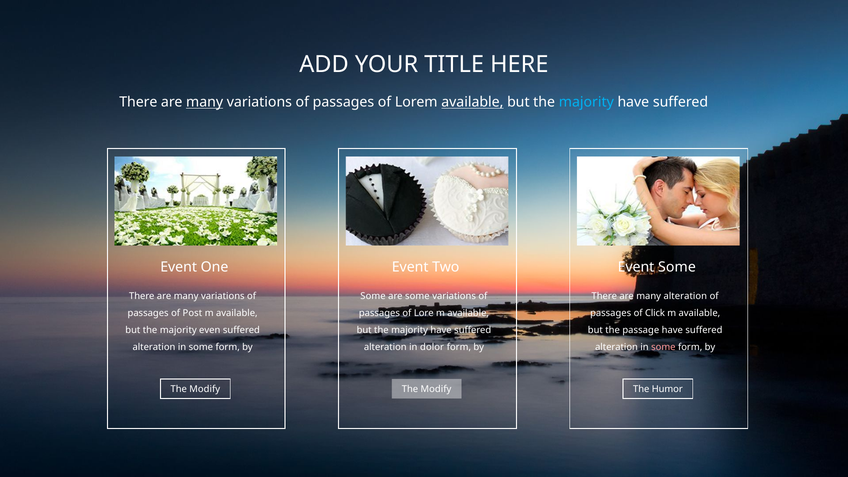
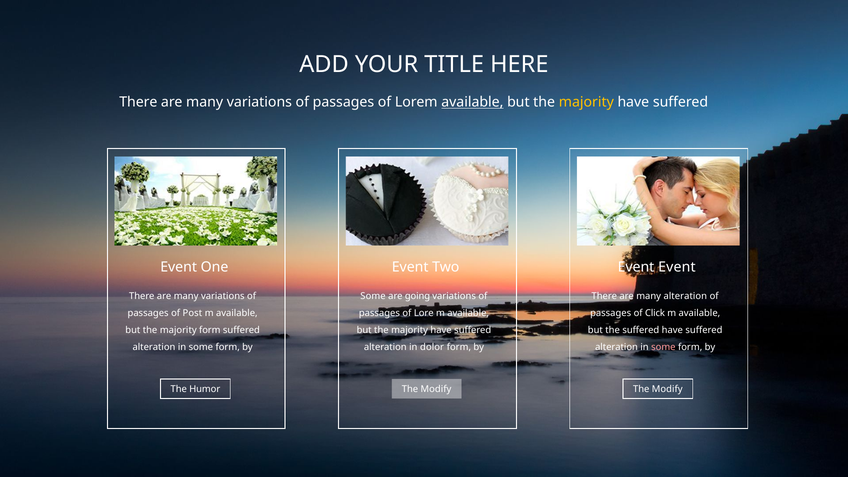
many at (205, 102) underline: present -> none
majority at (586, 102) colour: light blue -> yellow
Event Some: Some -> Event
are some: some -> going
majority even: even -> form
the passage: passage -> suffered
Modify at (205, 389): Modify -> Humor
Humor at (667, 389): Humor -> Modify
